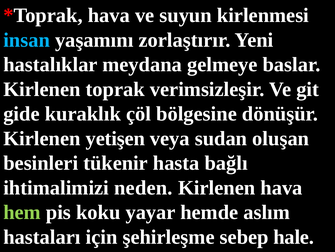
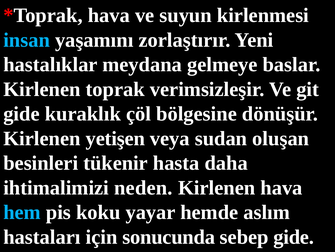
bağlı: bağlı -> daha
hem colour: light green -> light blue
şehirleşme: şehirleşme -> sonucunda
sebep hale: hale -> gide
